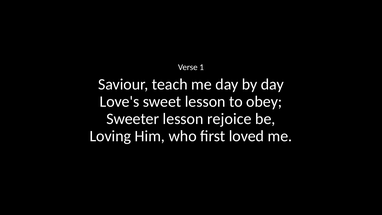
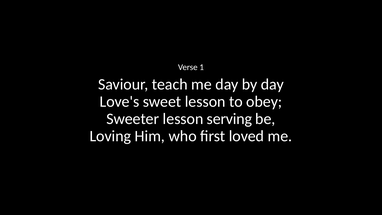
rejoice: rejoice -> serving
